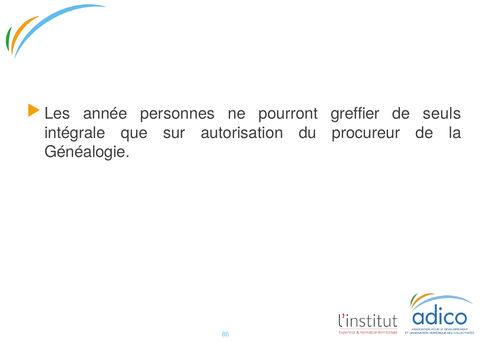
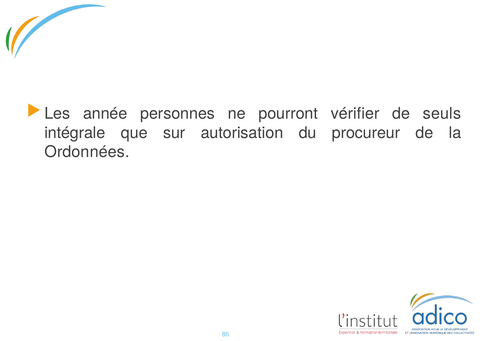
greffier: greffier -> vérifier
Généalogie: Généalogie -> Ordonnées
